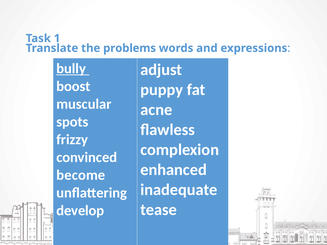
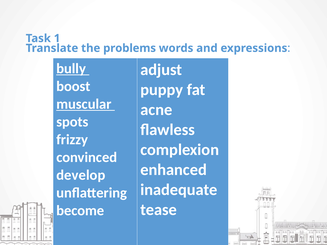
muscular​ underline: none -> present
become​: become​ -> develop​
develop: develop -> become
